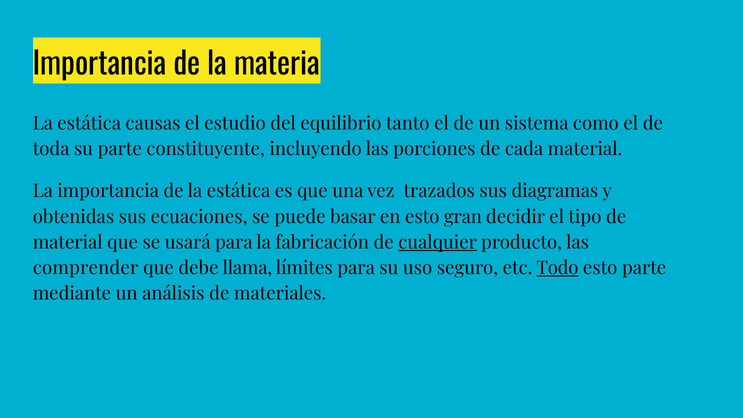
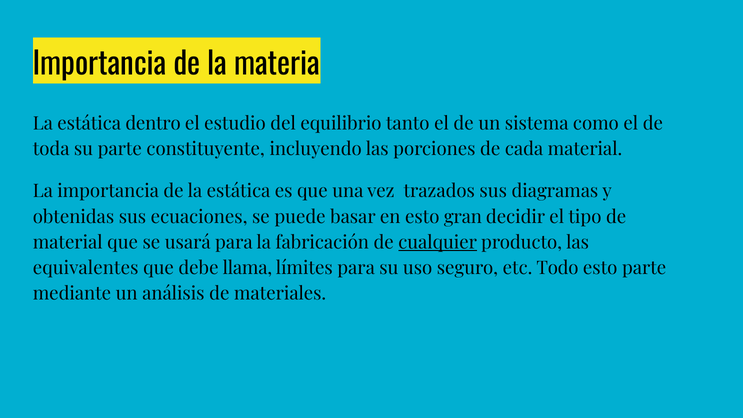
causas: causas -> dentro
comprender: comprender -> equivalentes
Todo underline: present -> none
